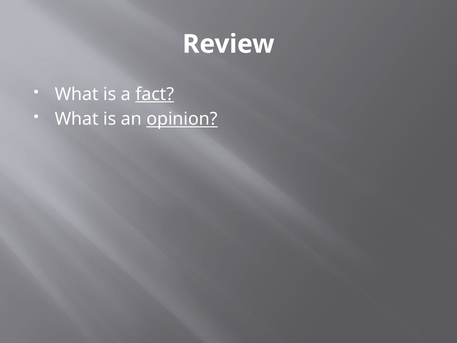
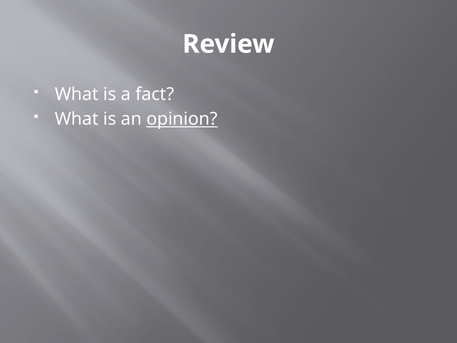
fact underline: present -> none
